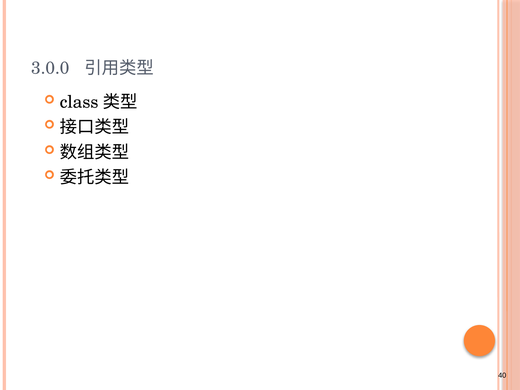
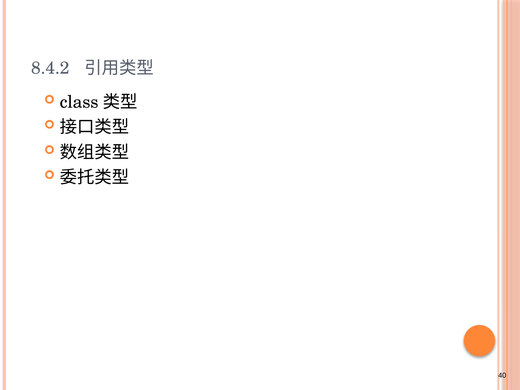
3.0.0: 3.0.0 -> 8.4.2
